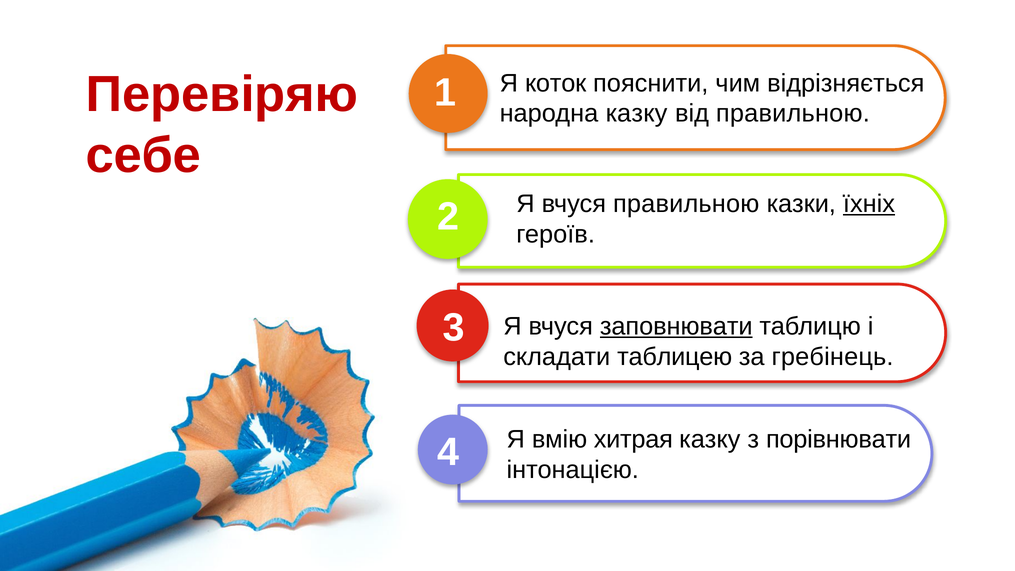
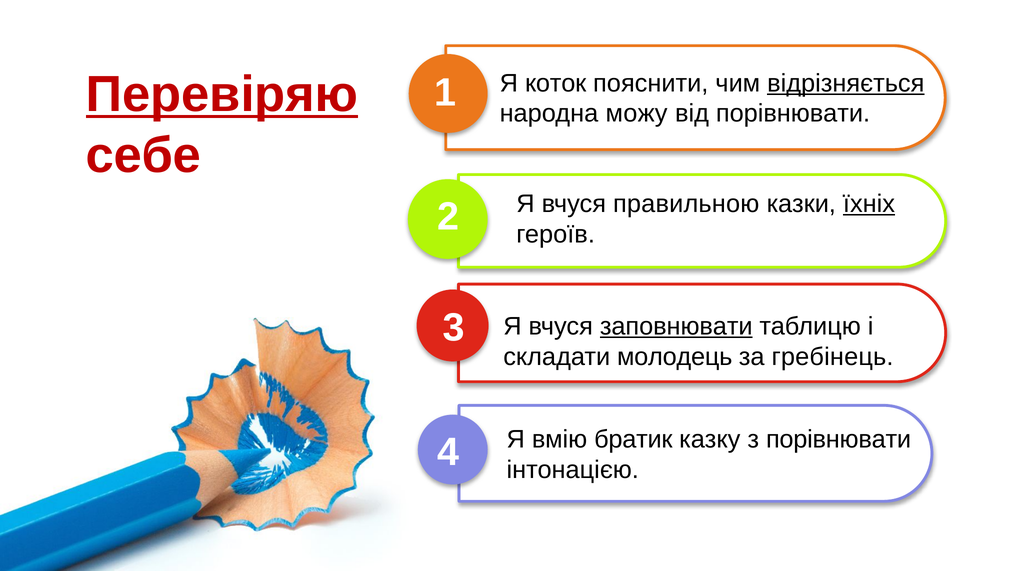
Перевіряю underline: none -> present
відрізняється underline: none -> present
народна казку: казку -> можу
від правильною: правильною -> порівнювати
таблицею: таблицею -> молодець
хитрая: хитрая -> братик
